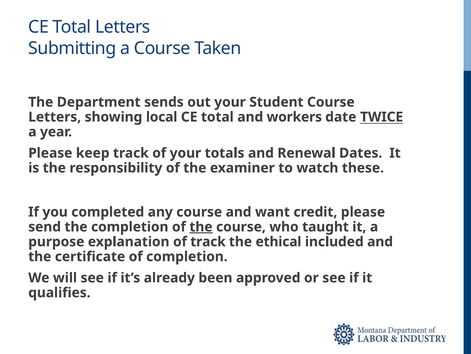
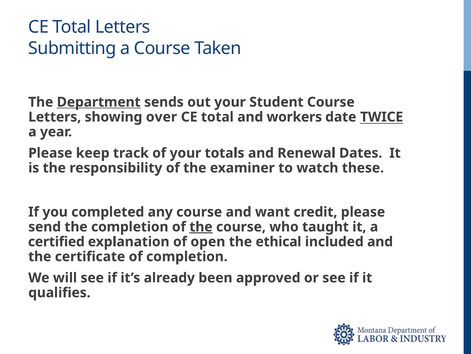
Department underline: none -> present
local: local -> over
purpose: purpose -> certified
of track: track -> open
